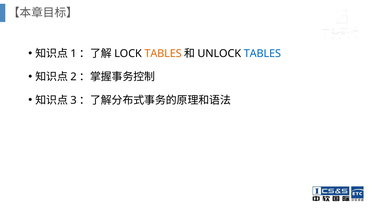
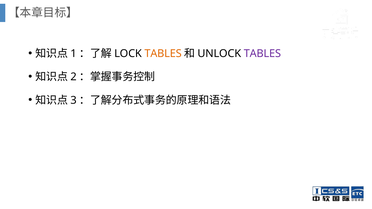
TABLES at (262, 54) colour: blue -> purple
